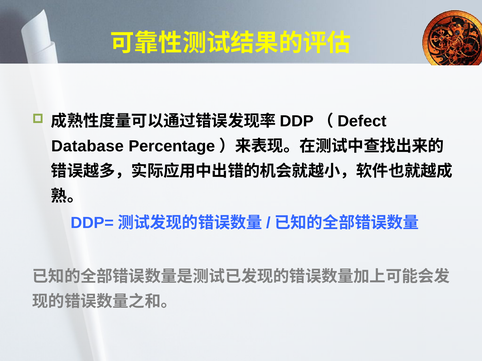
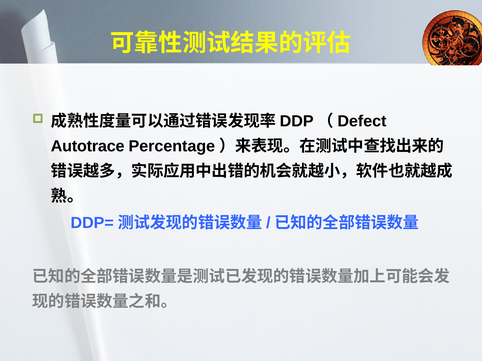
Database: Database -> Autotrace
